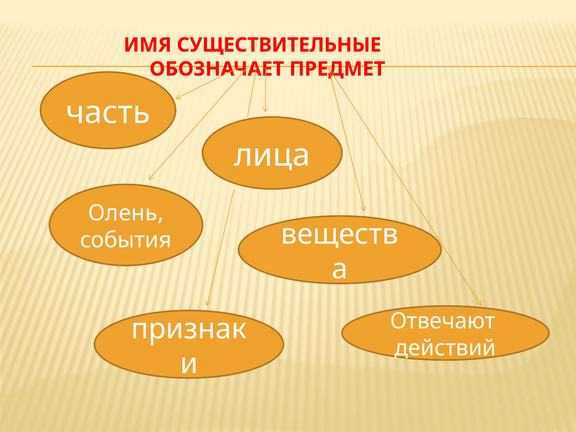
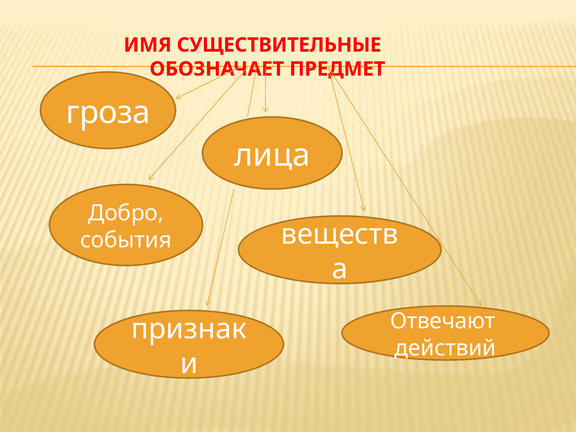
часть: часть -> гроза
Олень: Олень -> Добро
